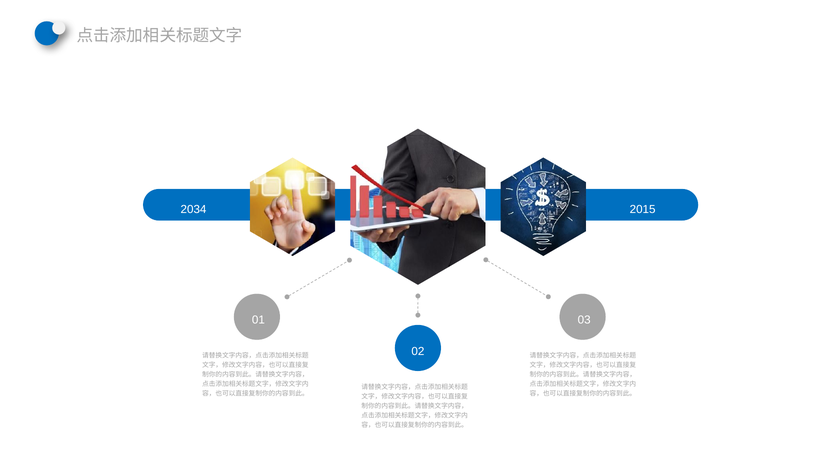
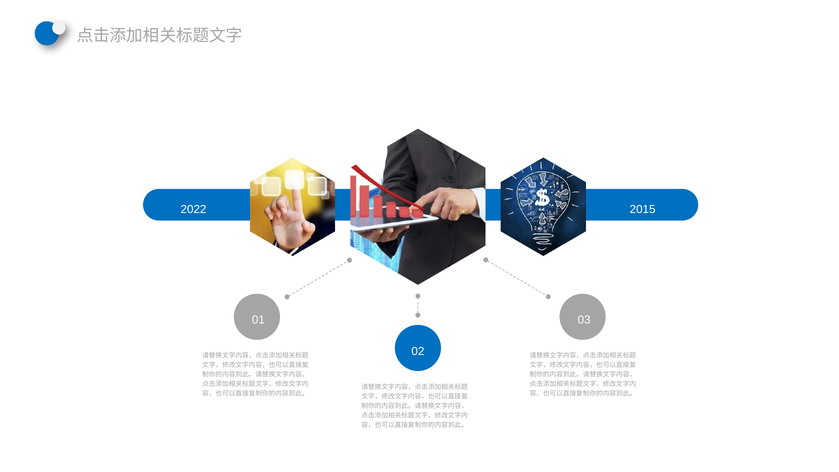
2034: 2034 -> 2022
